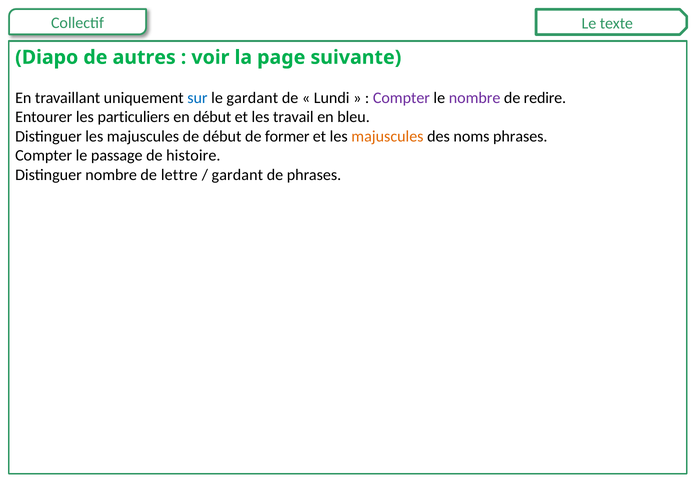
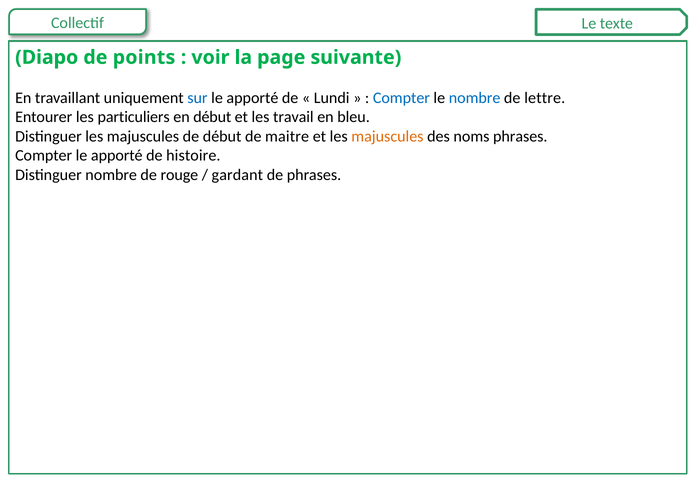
autres: autres -> points
gardant at (252, 98): gardant -> apporté
Compter at (401, 98) colour: purple -> blue
nombre at (475, 98) colour: purple -> blue
redire: redire -> lettre
former: former -> maitre
Compter le passage: passage -> apporté
lettre: lettre -> rouge
